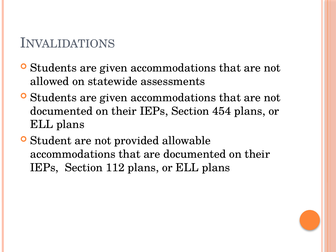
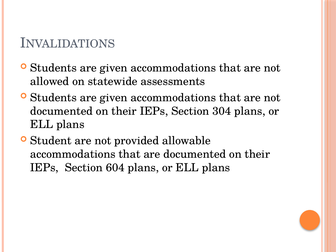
454: 454 -> 304
112: 112 -> 604
